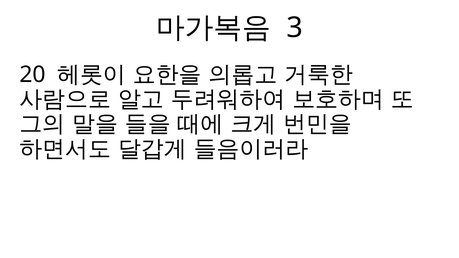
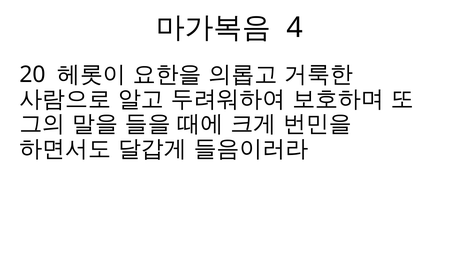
3: 3 -> 4
